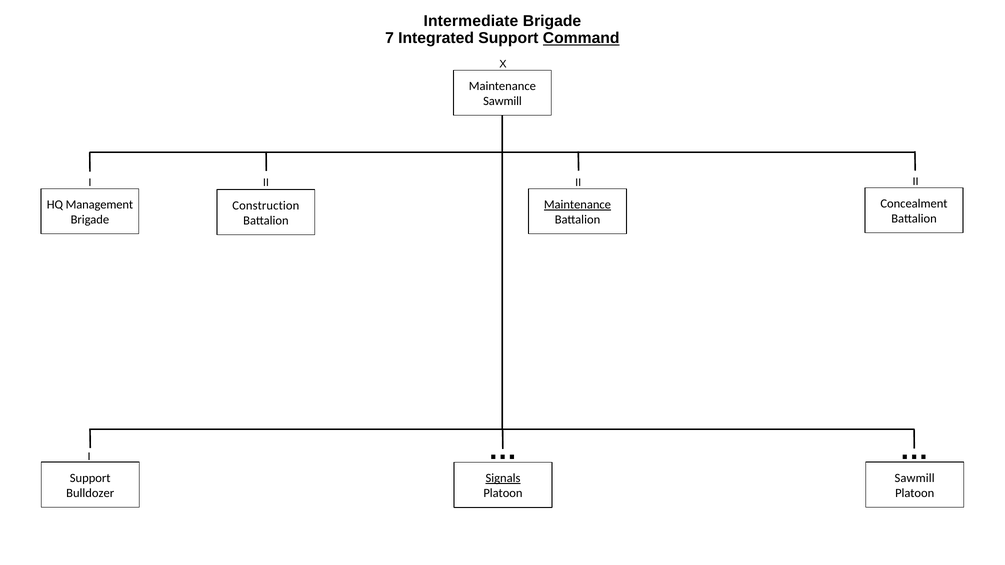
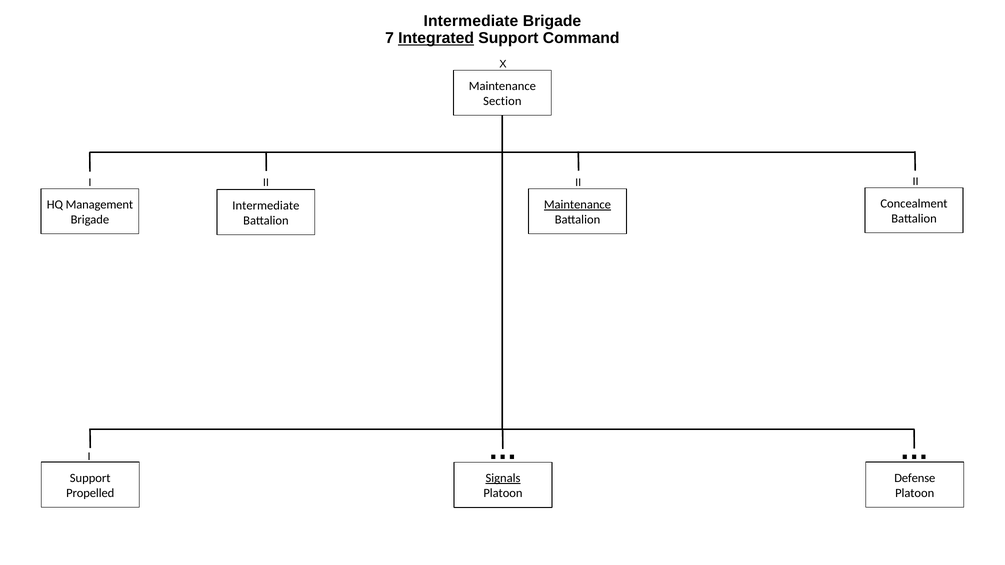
Integrated underline: none -> present
Command underline: present -> none
Sawmill at (502, 101): Sawmill -> Section
Construction at (266, 206): Construction -> Intermediate
Sawmill at (915, 478): Sawmill -> Defense
Bulldozer: Bulldozer -> Propelled
